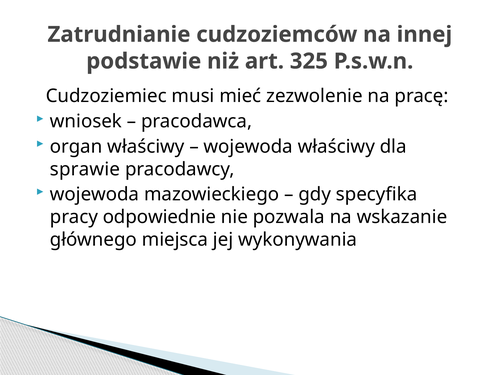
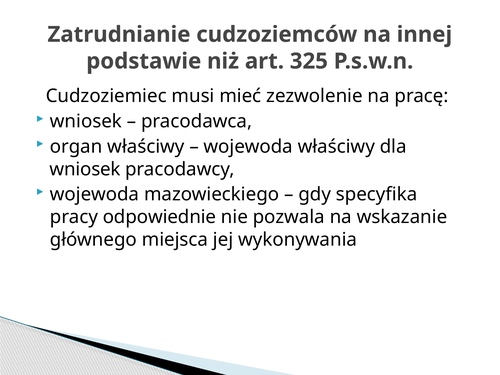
sprawie at (85, 169): sprawie -> wniosek
